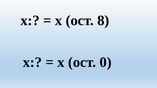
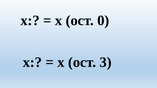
8: 8 -> 0
0: 0 -> 3
